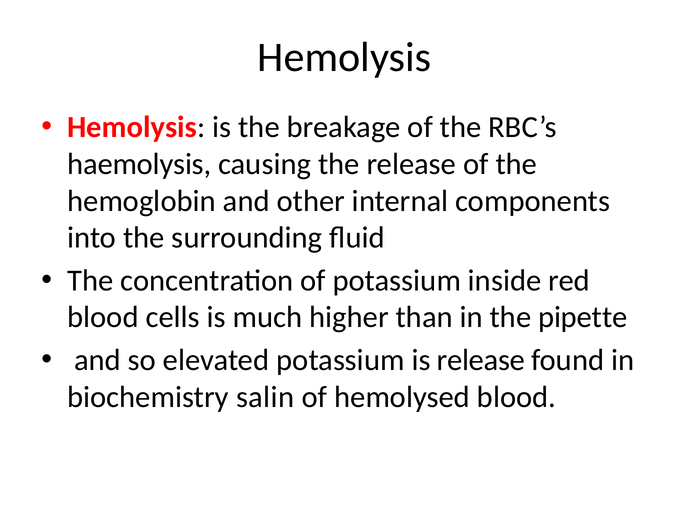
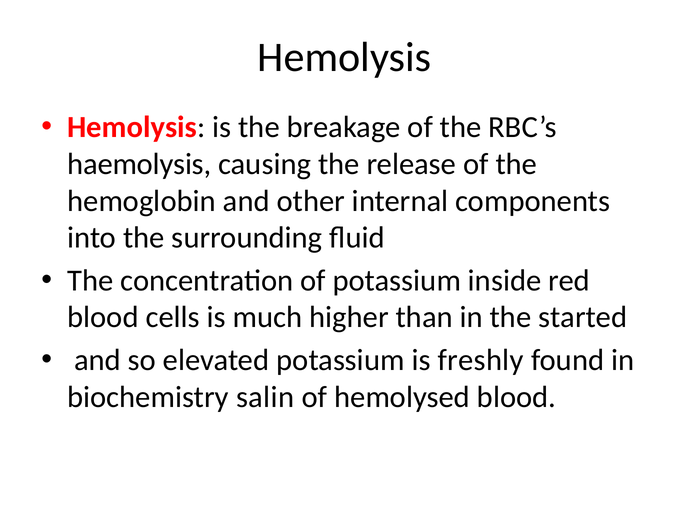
pipette: pipette -> started
is release: release -> freshly
